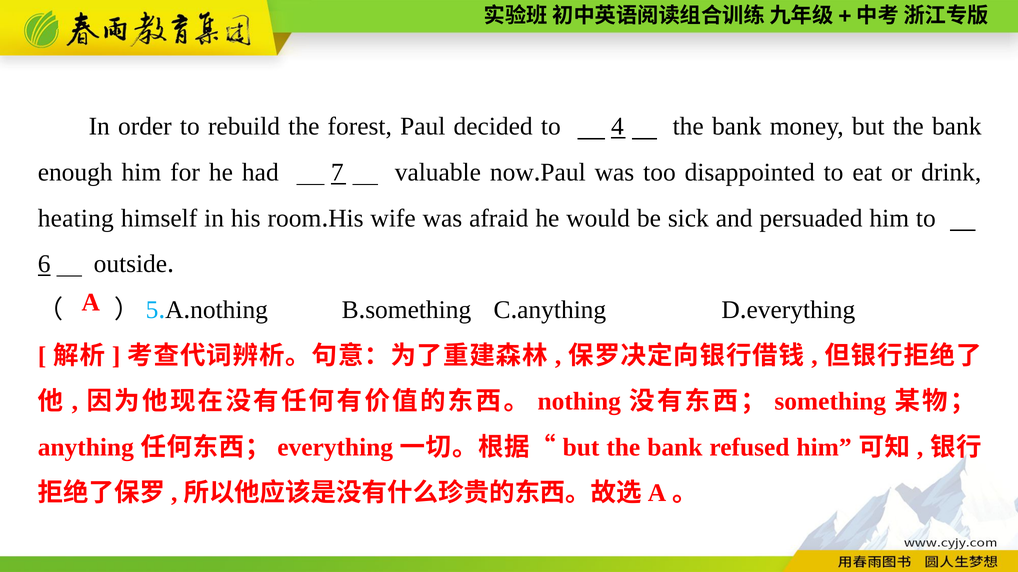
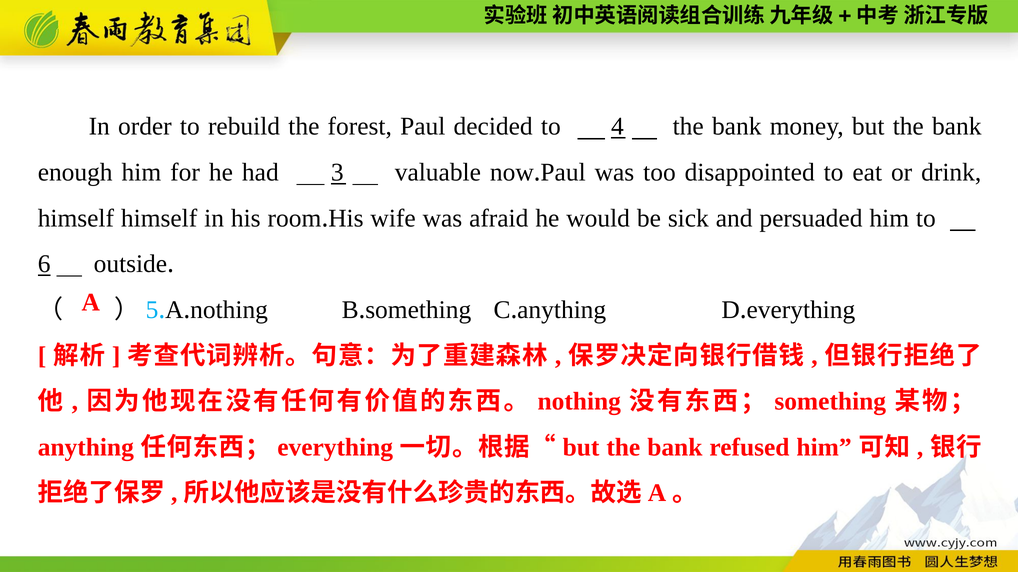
7: 7 -> 3
heating at (76, 218): heating -> himself
